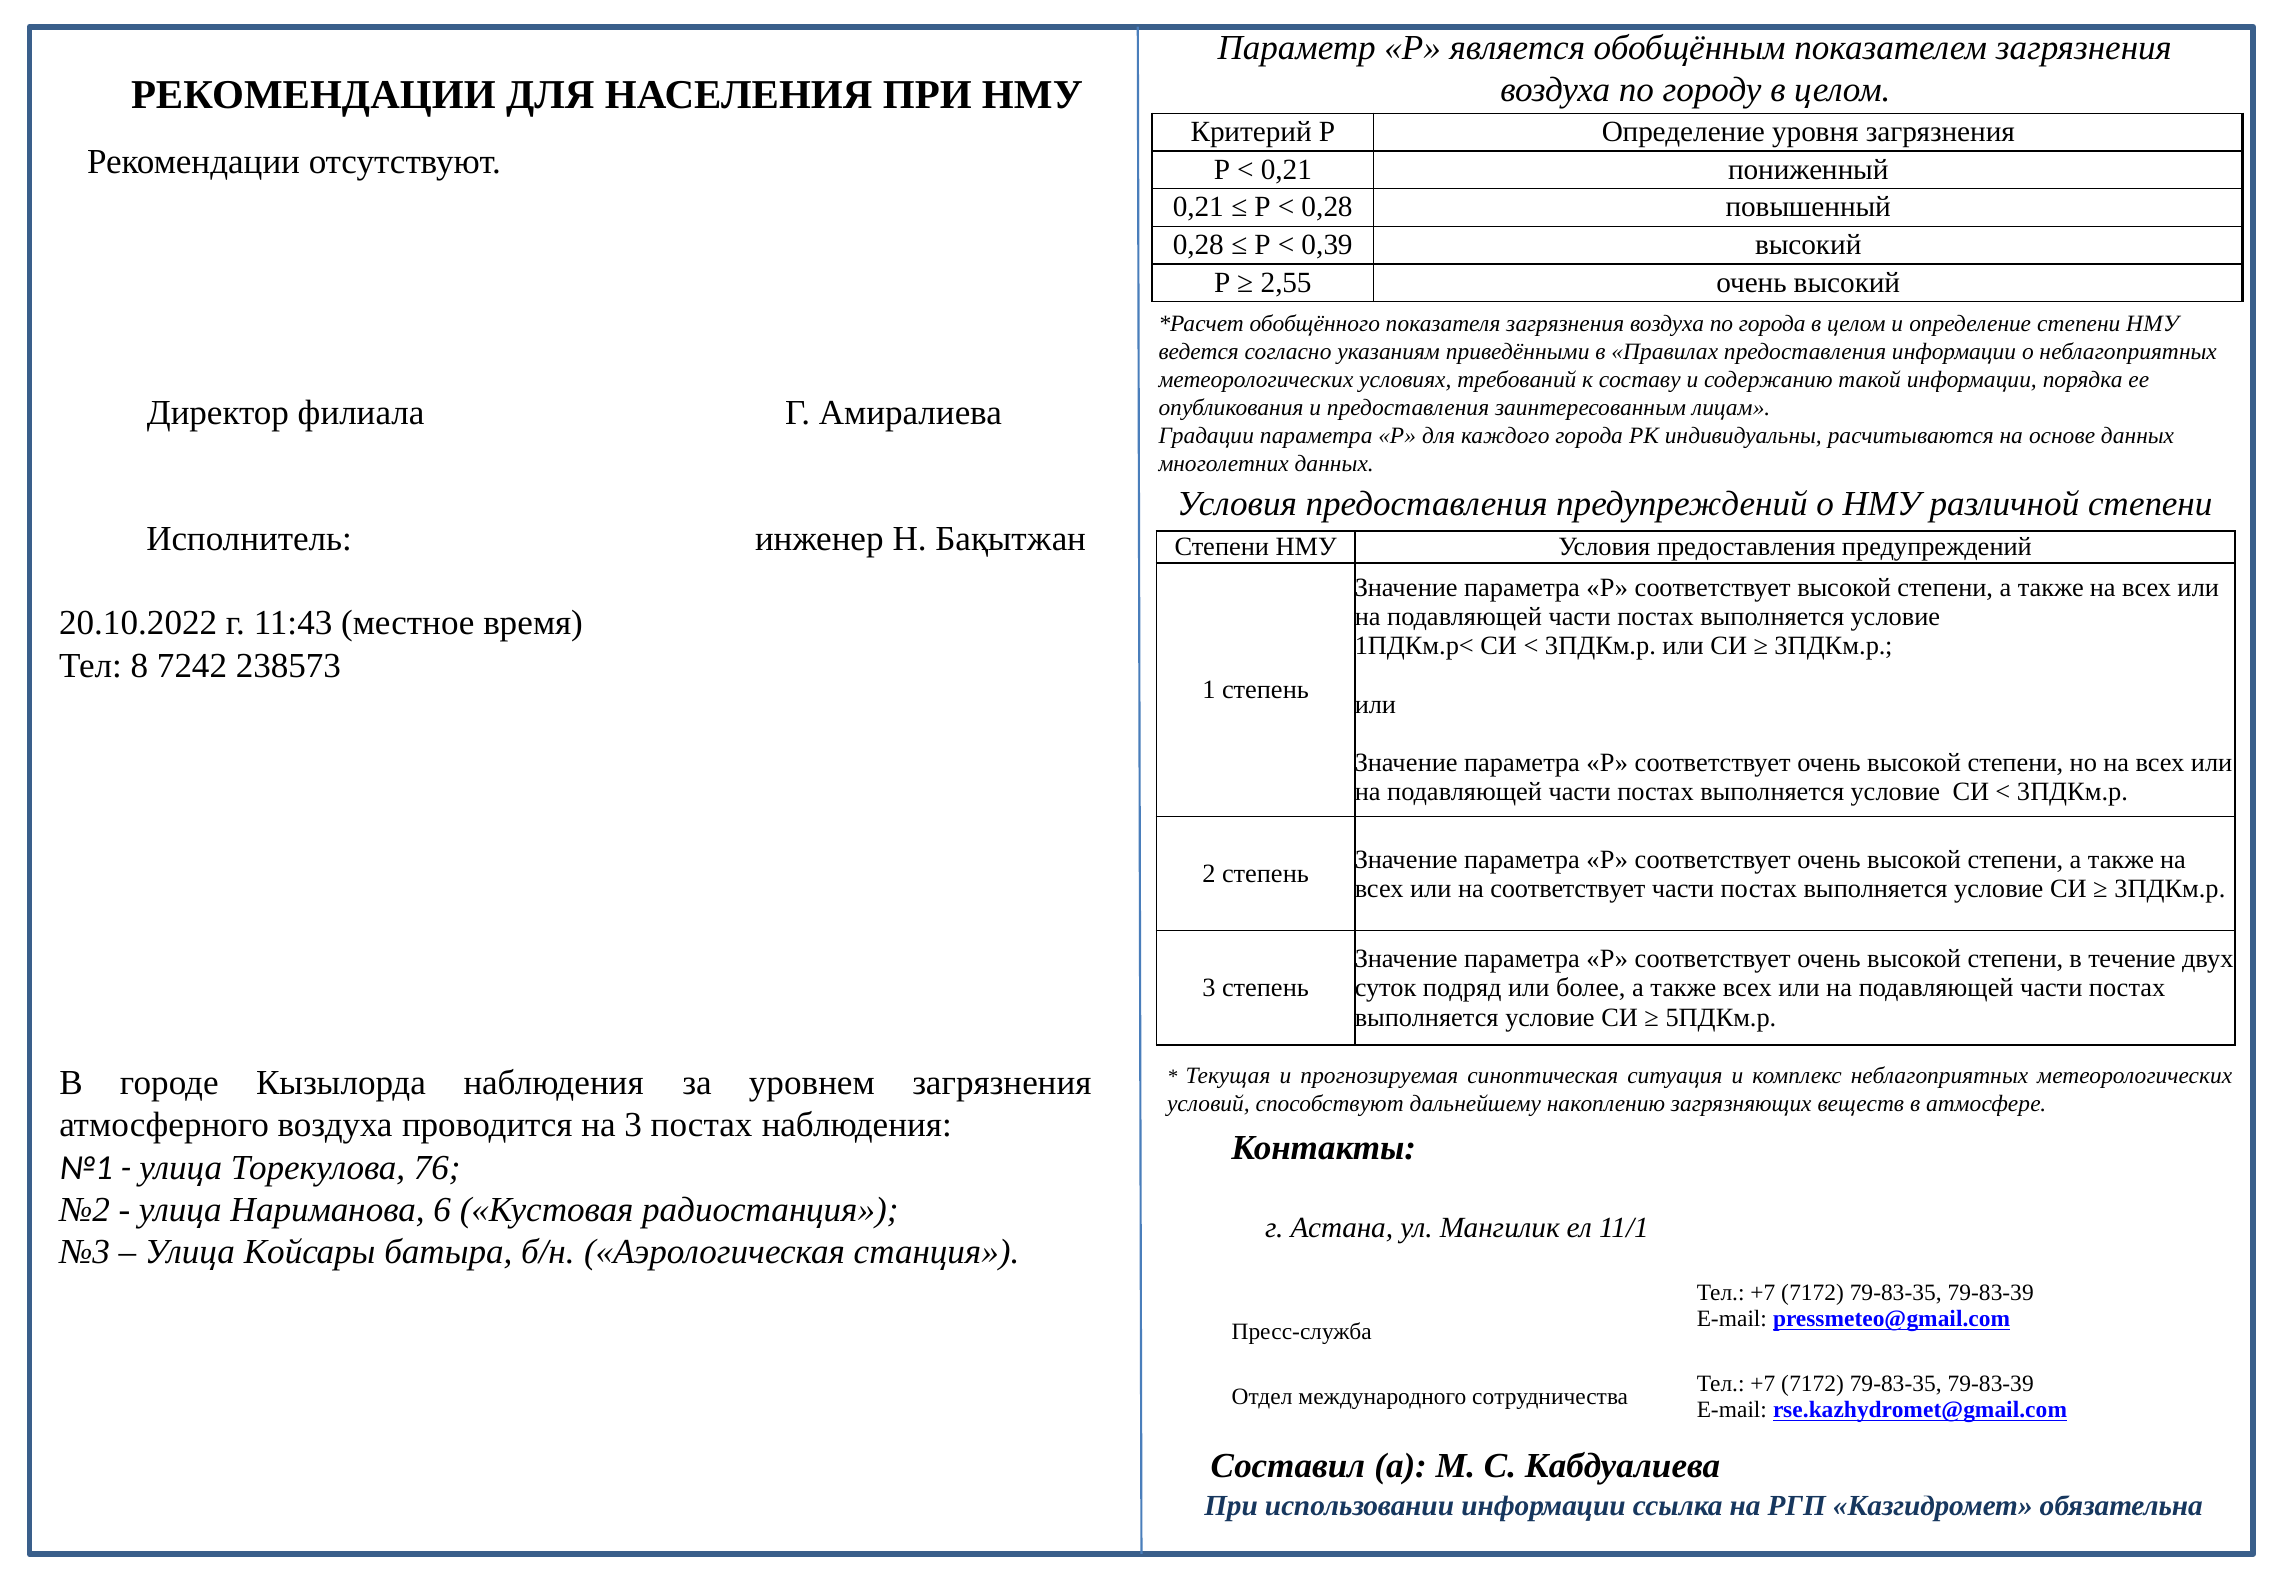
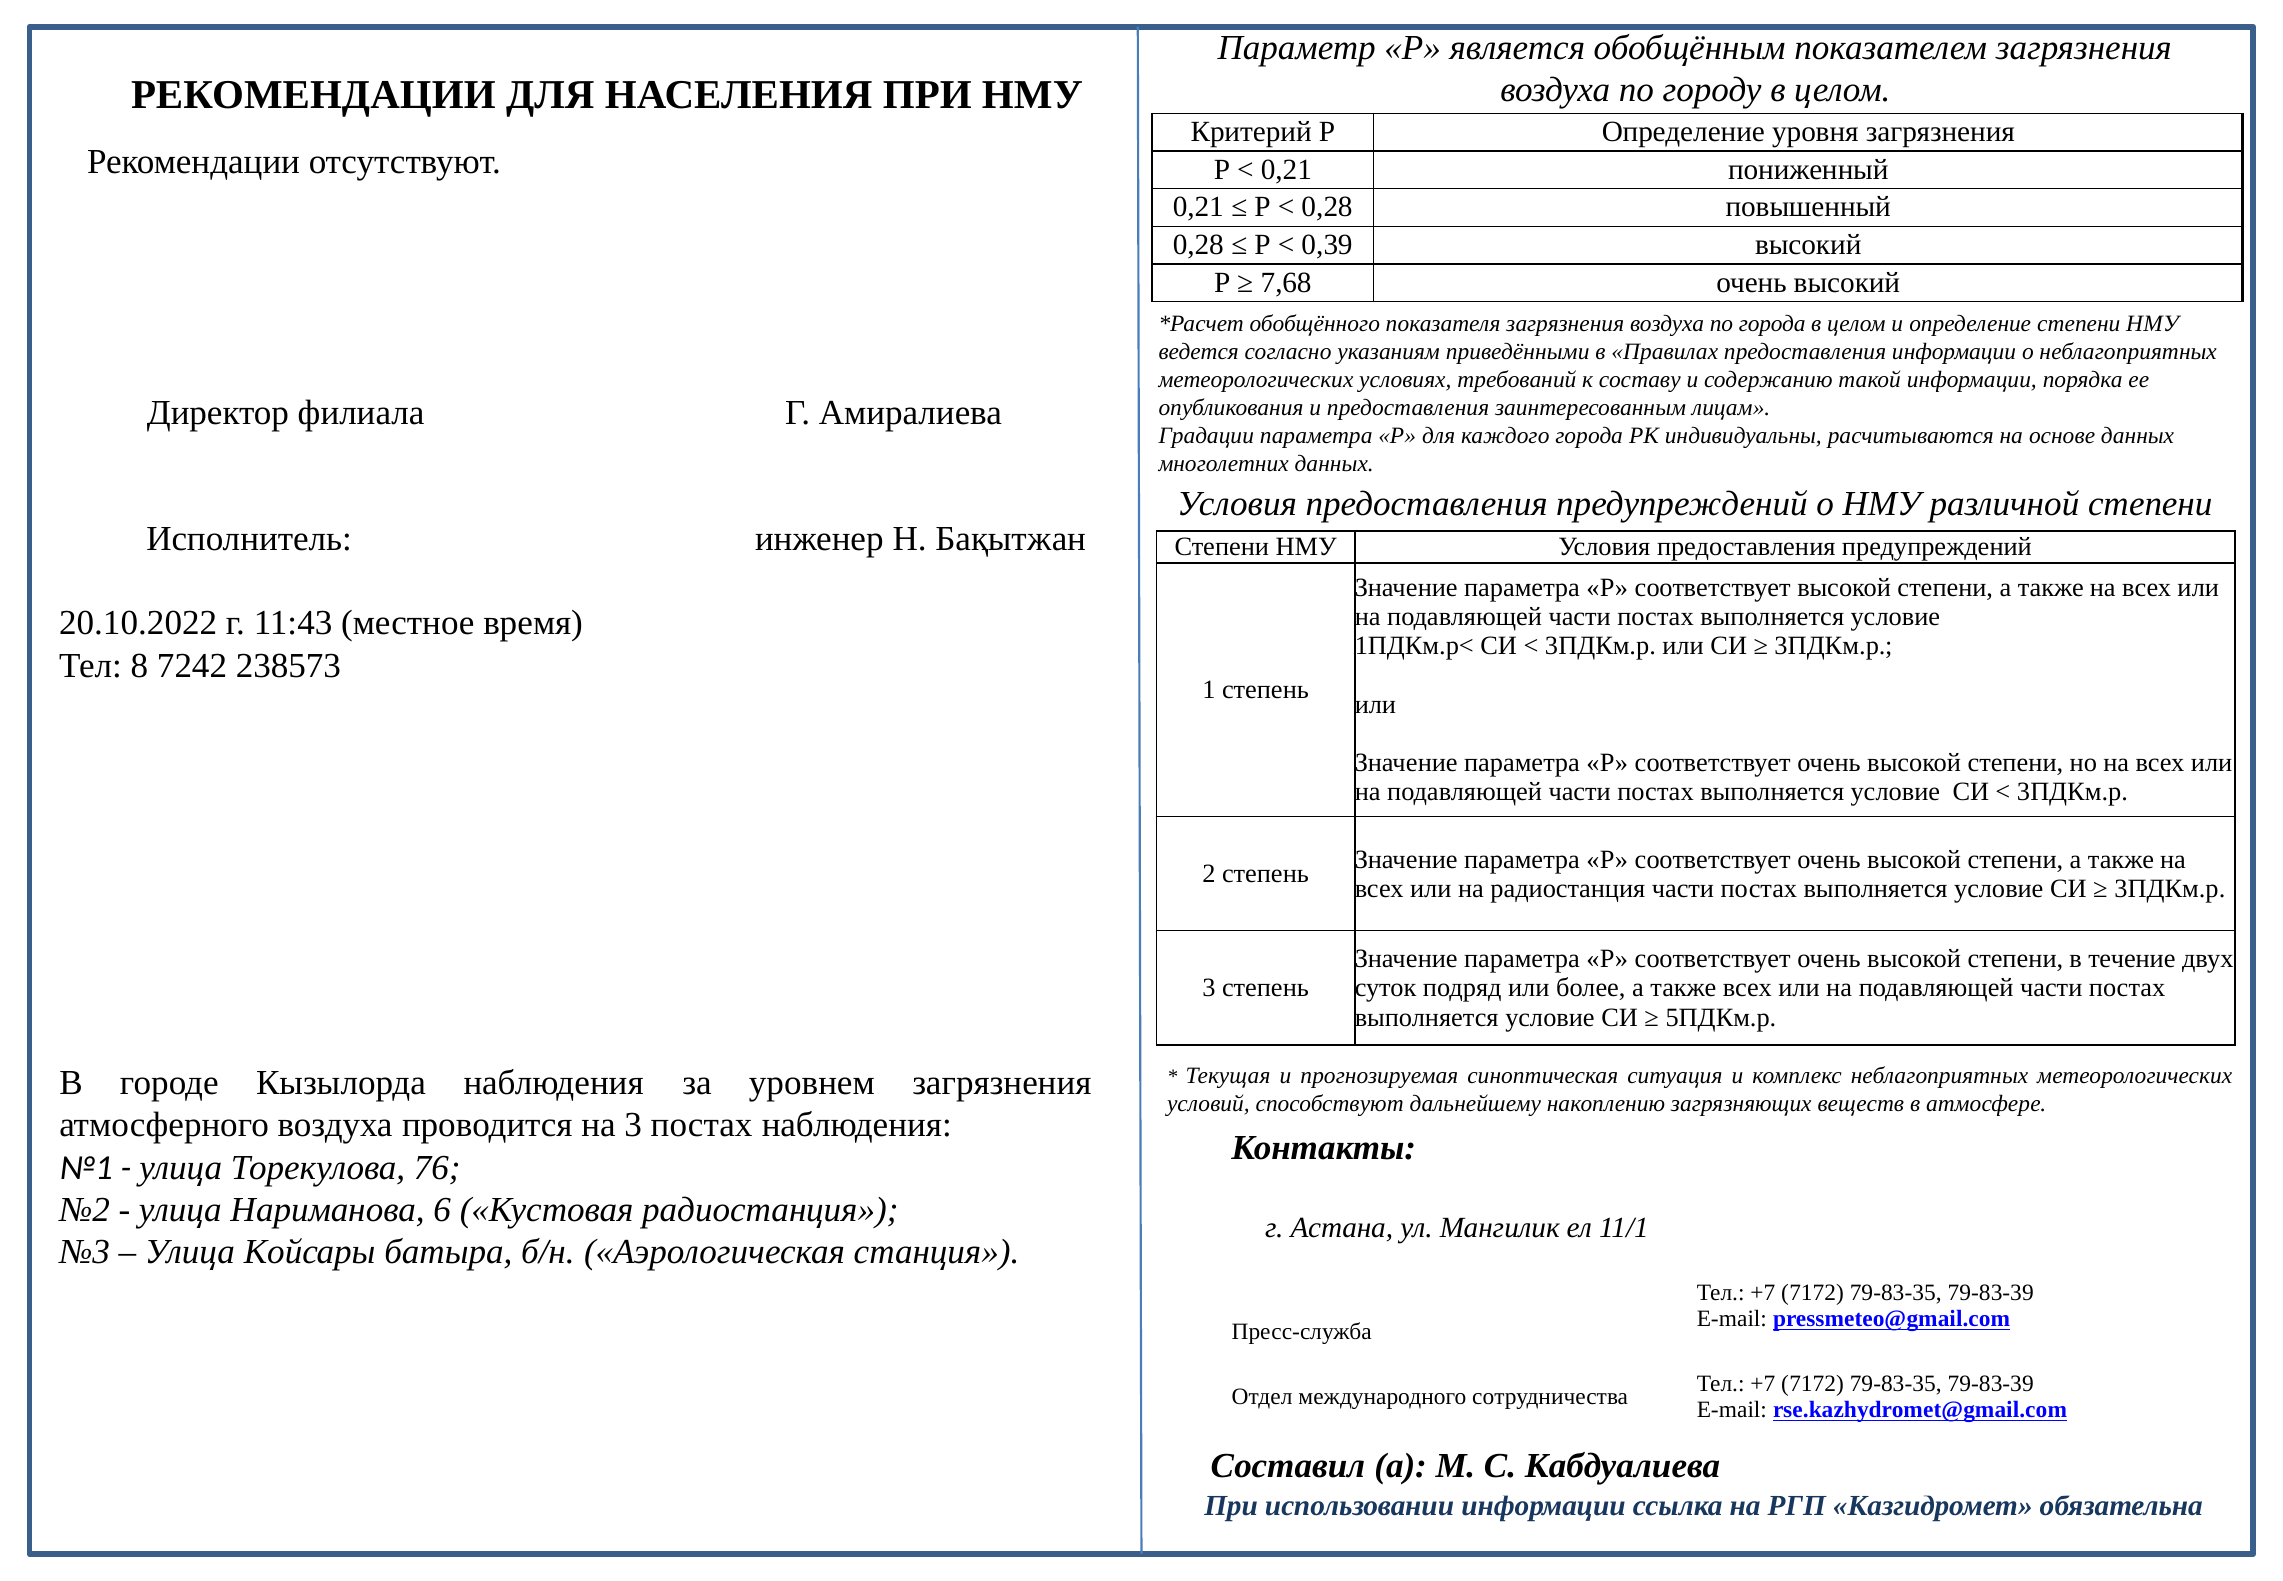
2,55: 2,55 -> 7,68
на соответствует: соответствует -> радиостанция
